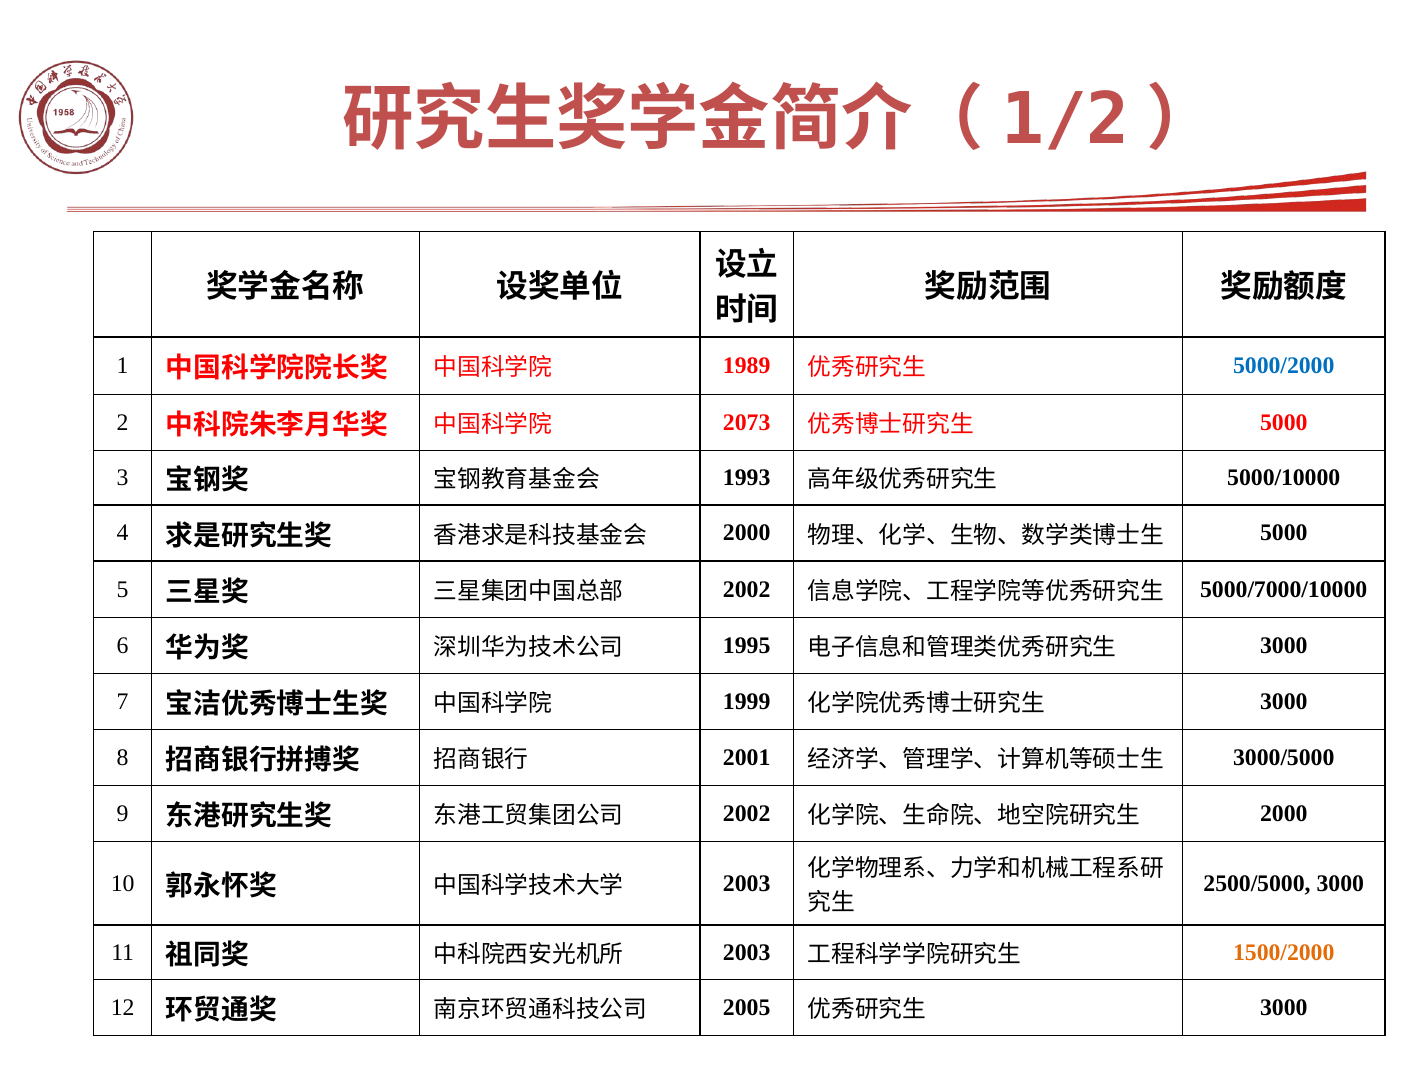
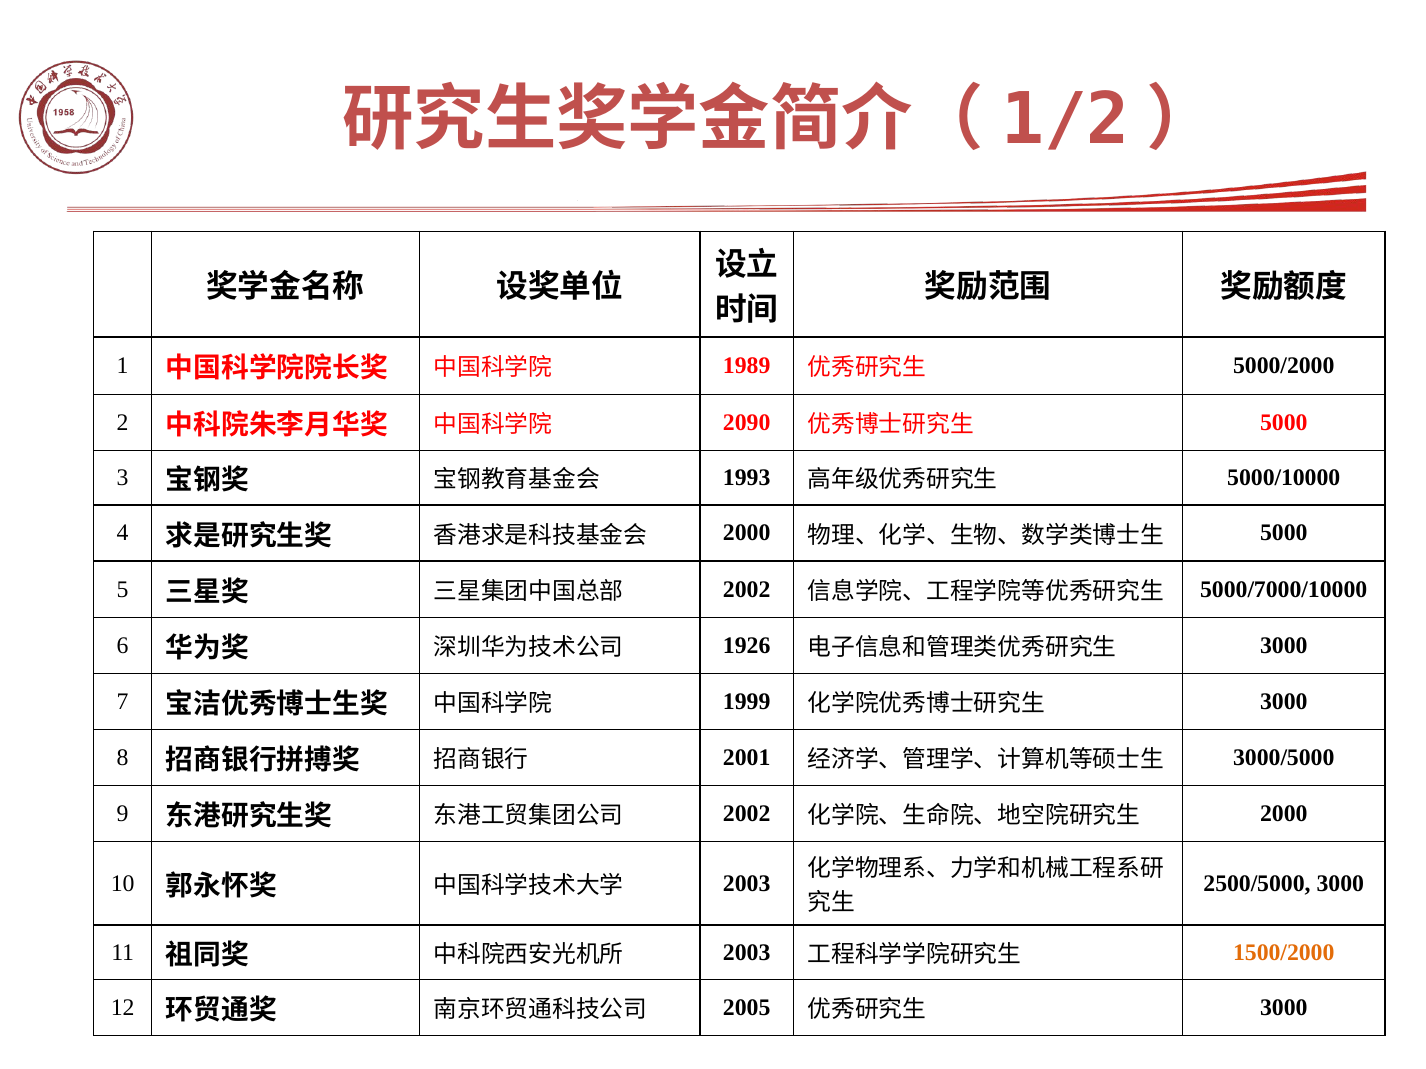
5000/2000 colour: blue -> black
2073: 2073 -> 2090
1995: 1995 -> 1926
